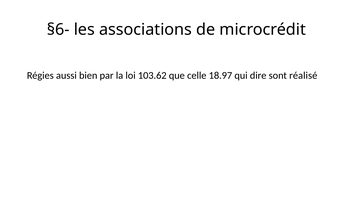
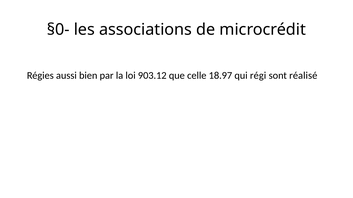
§6-: §6- -> §0-
103.62: 103.62 -> 903.12
dire: dire -> régi
